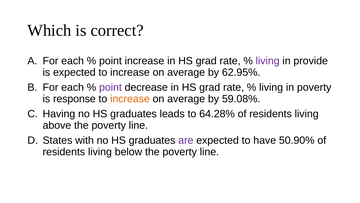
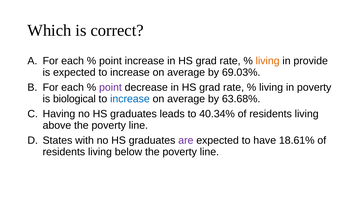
living at (268, 61) colour: purple -> orange
62.95%: 62.95% -> 69.03%
response: response -> biological
increase at (130, 99) colour: orange -> blue
59.08%: 59.08% -> 63.68%
64.28%: 64.28% -> 40.34%
50.90%: 50.90% -> 18.61%
